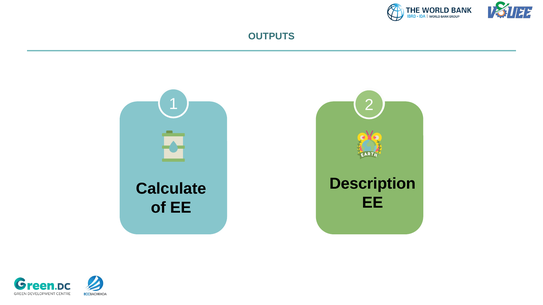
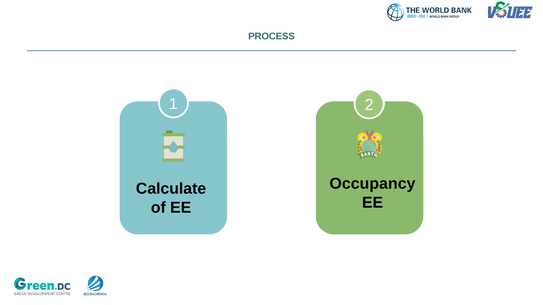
OUTPUTS: OUTPUTS -> PROCESS
Description: Description -> Occupancy
